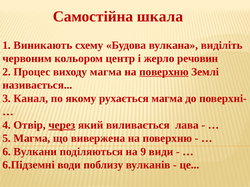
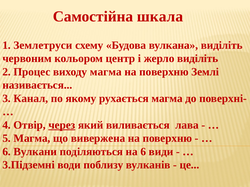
Виникають: Виникають -> Землетруси
жерло речовин: речовин -> виділіть
поверхню at (164, 72) underline: present -> none
на 9: 9 -> 6
6.Підземні: 6.Підземні -> 3.Підземні
